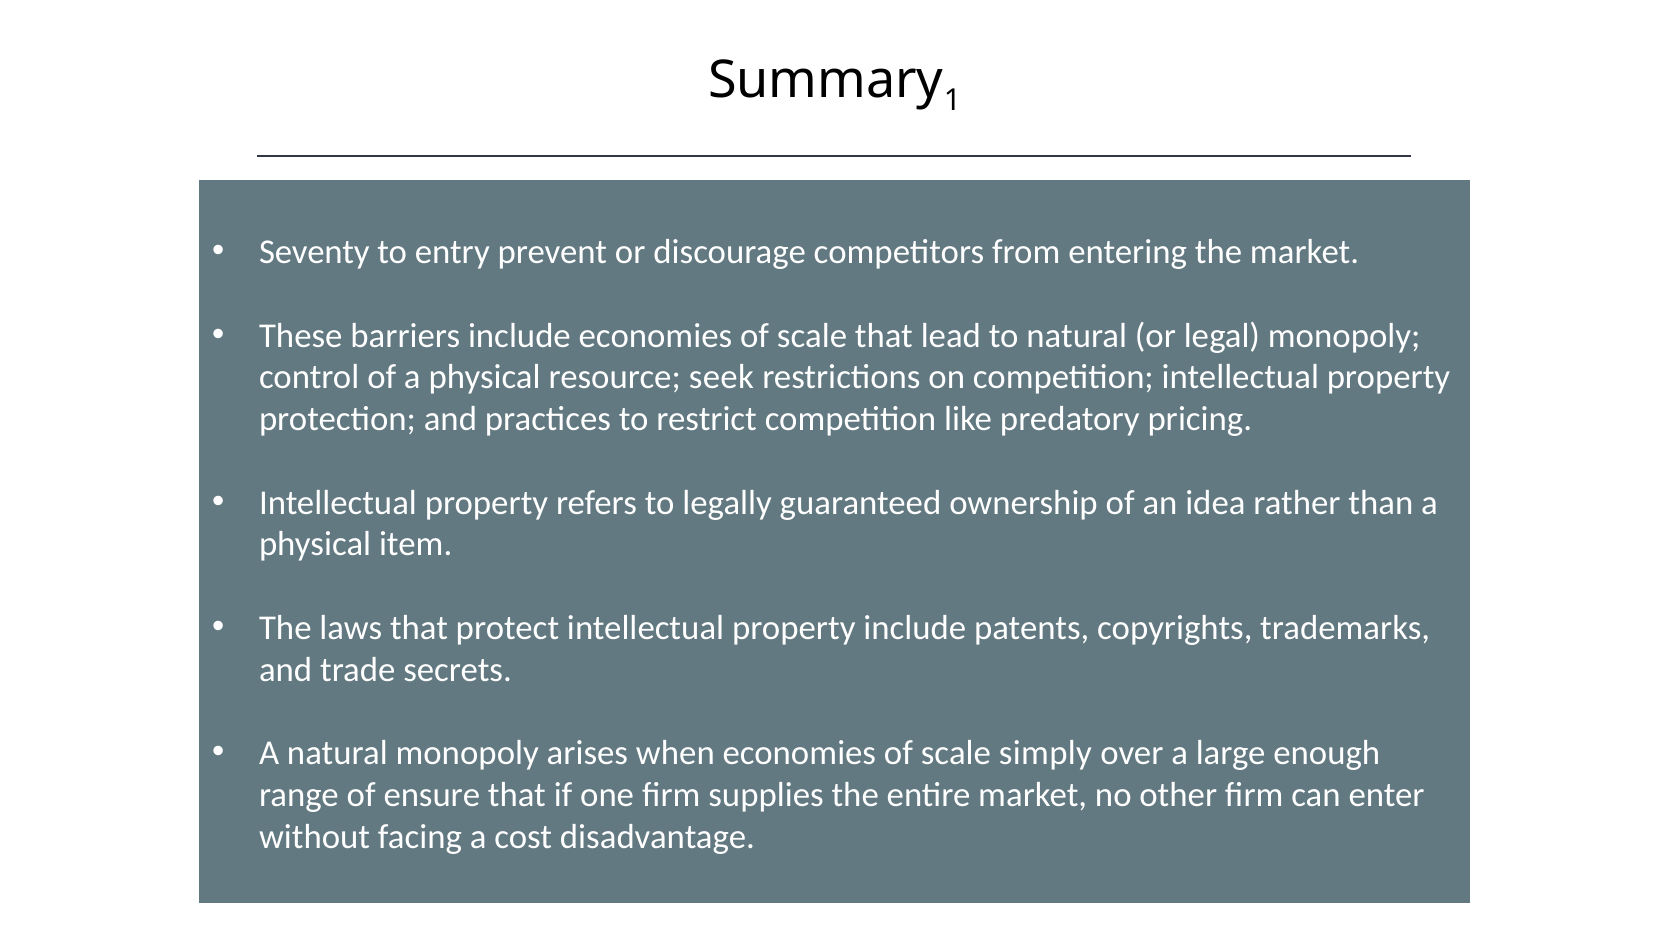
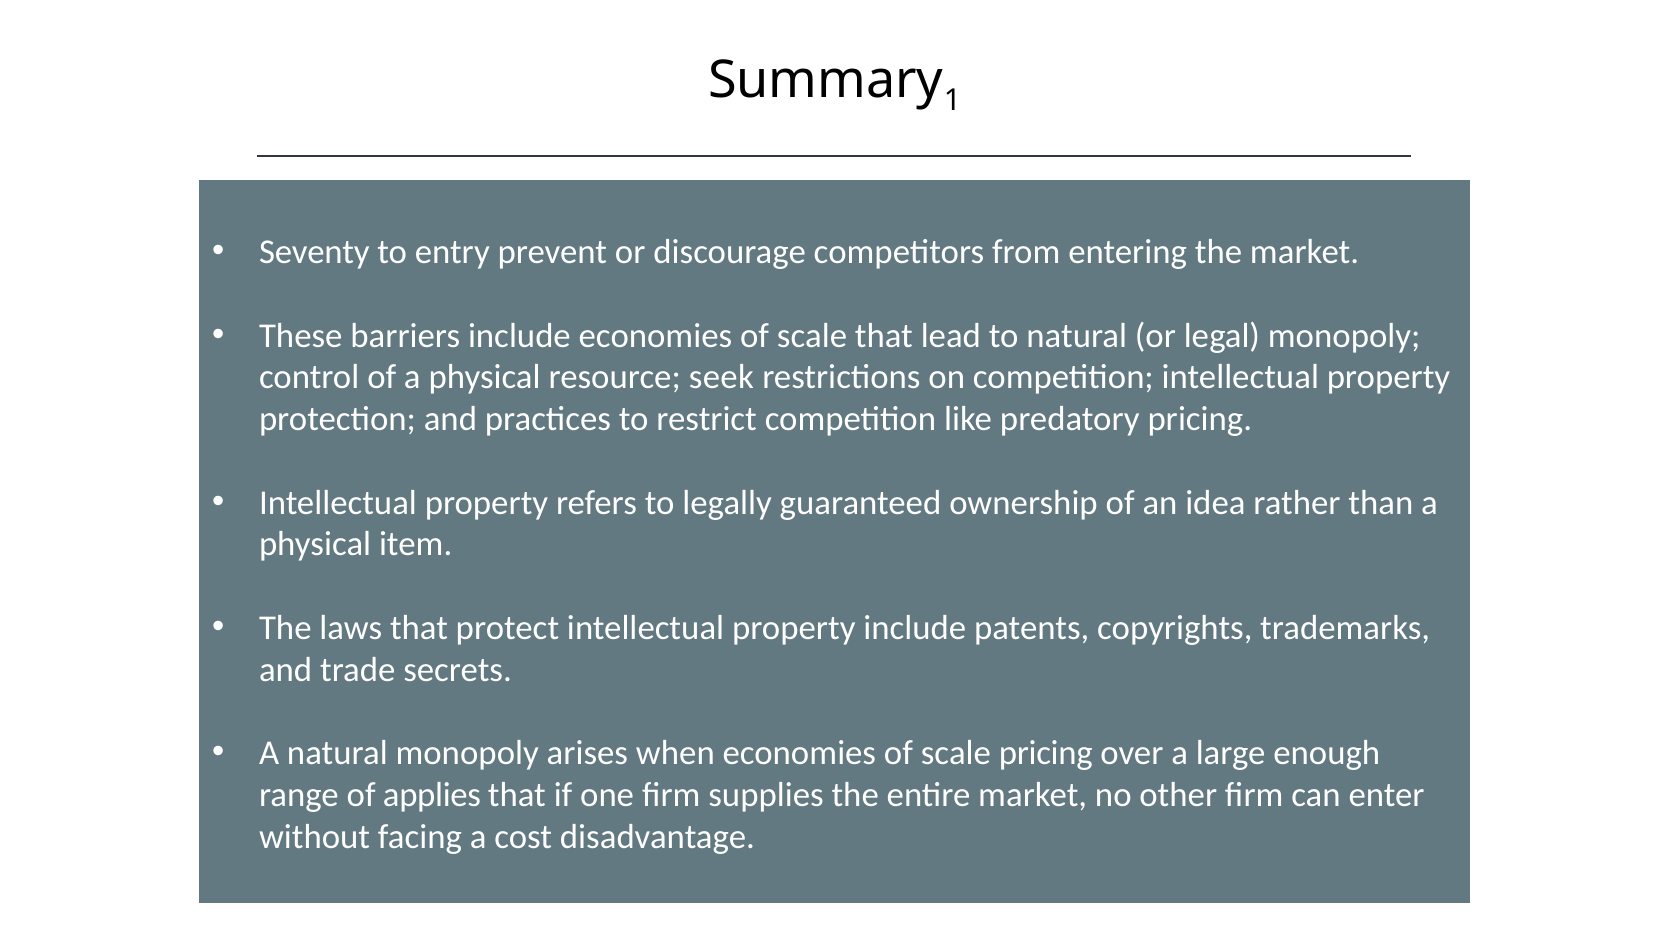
scale simply: simply -> pricing
ensure: ensure -> applies
